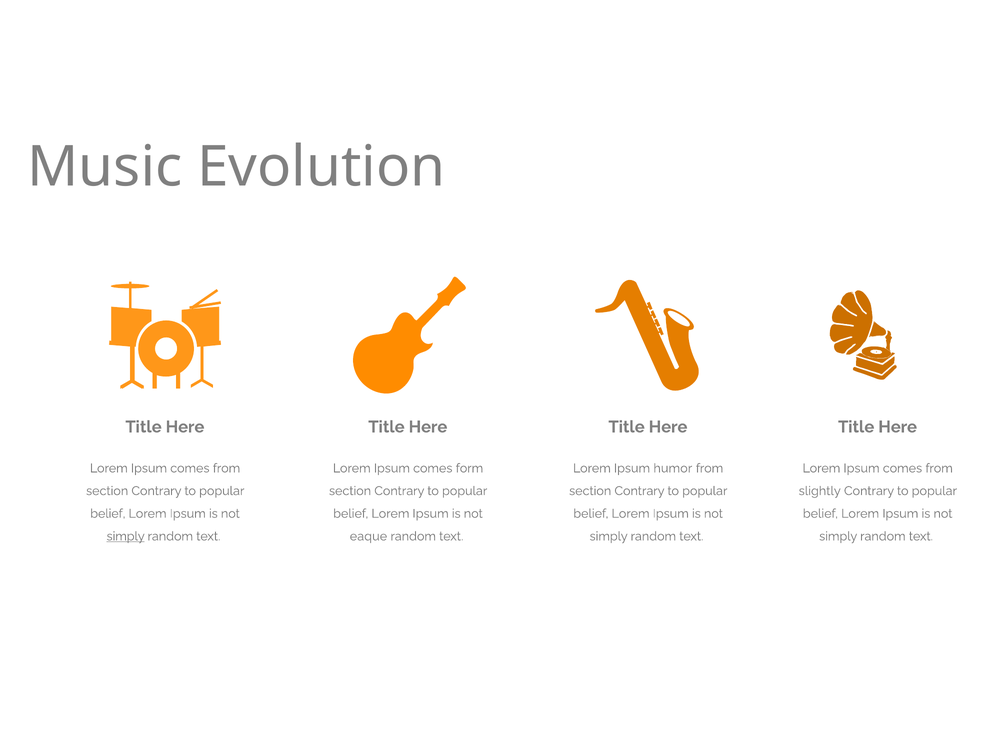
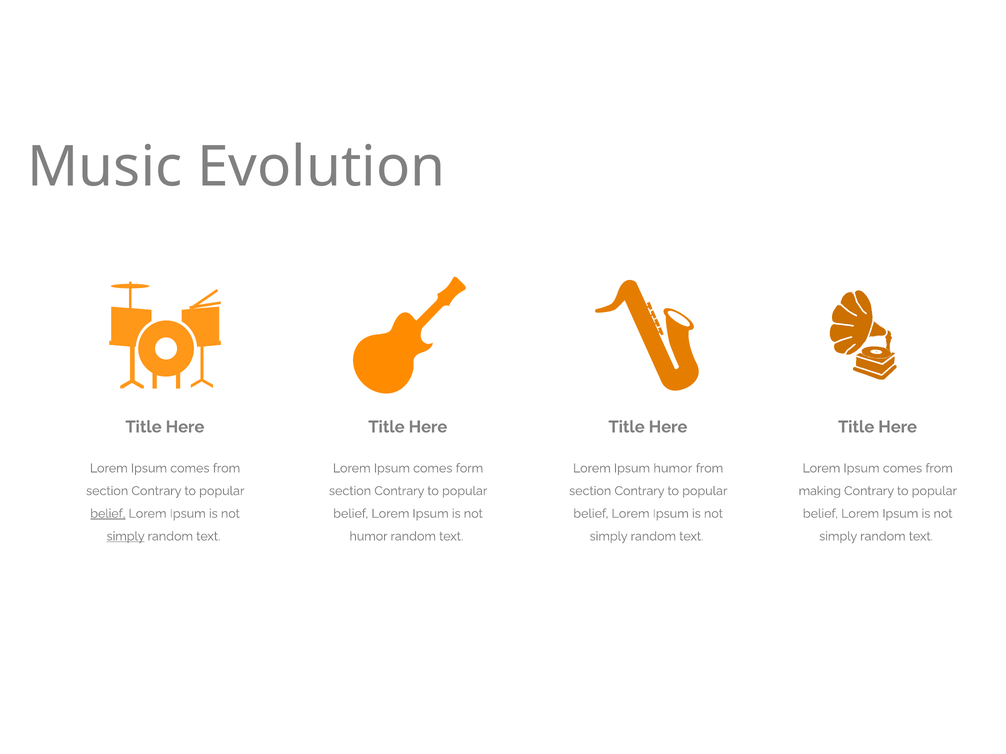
slightly: slightly -> making
belief at (108, 514) underline: none -> present
eaque at (368, 537): eaque -> humor
